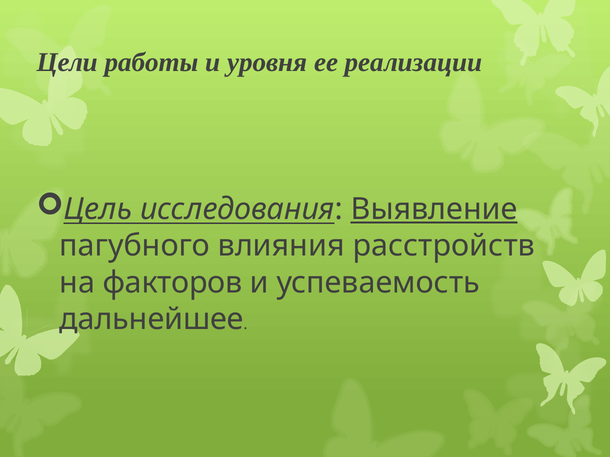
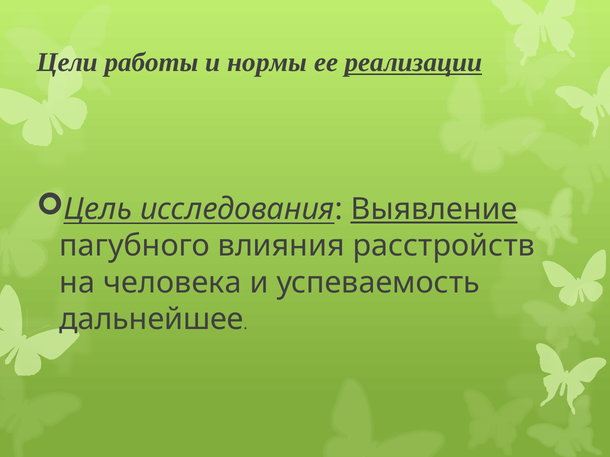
уровня: уровня -> нормы
реализации underline: none -> present
факторов: факторов -> человека
